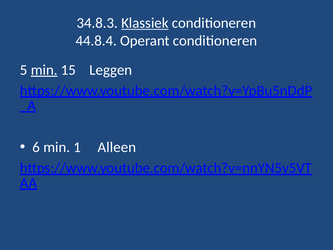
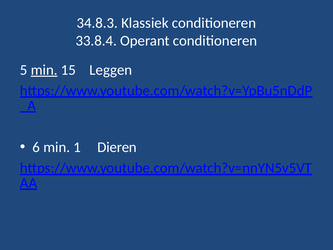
Klassiek underline: present -> none
44.8.4: 44.8.4 -> 33.8.4
Alleen: Alleen -> Dieren
